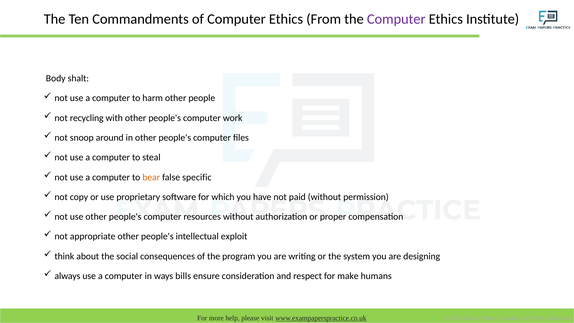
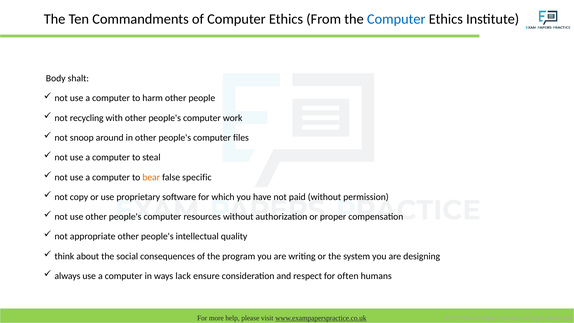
Computer at (396, 19) colour: purple -> blue
exploit: exploit -> quality
bills: bills -> lack
make: make -> often
